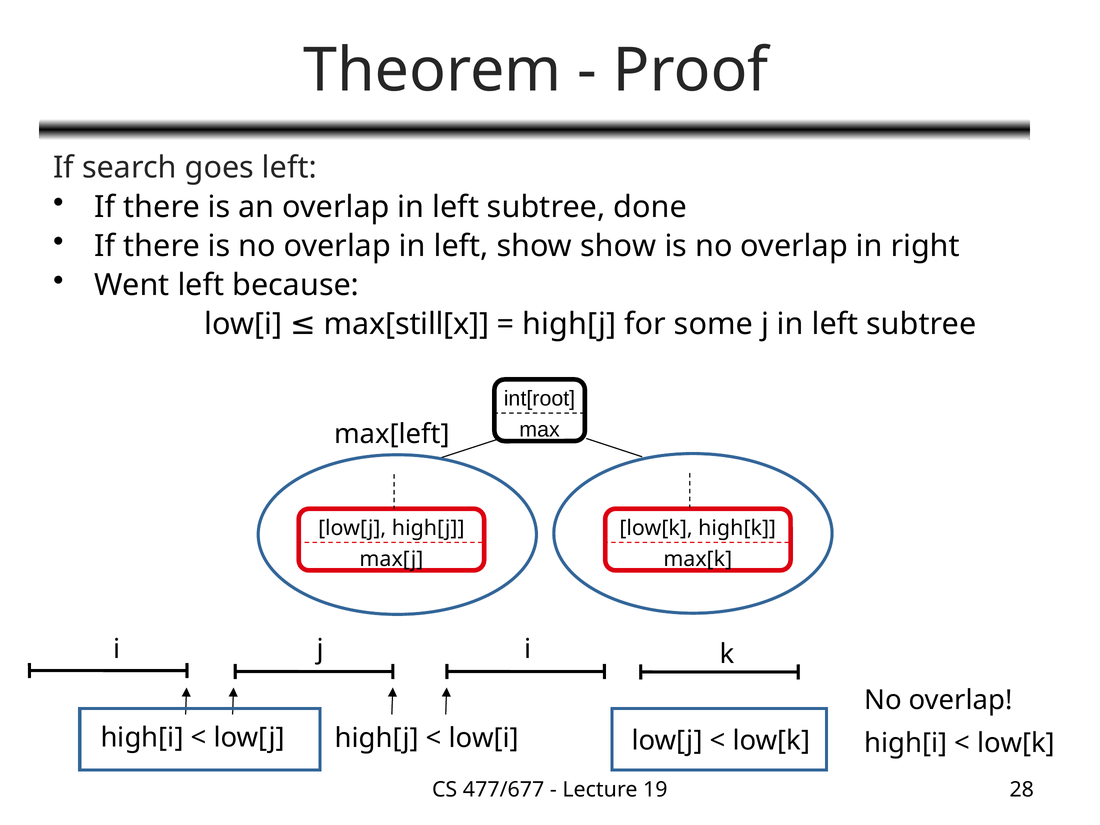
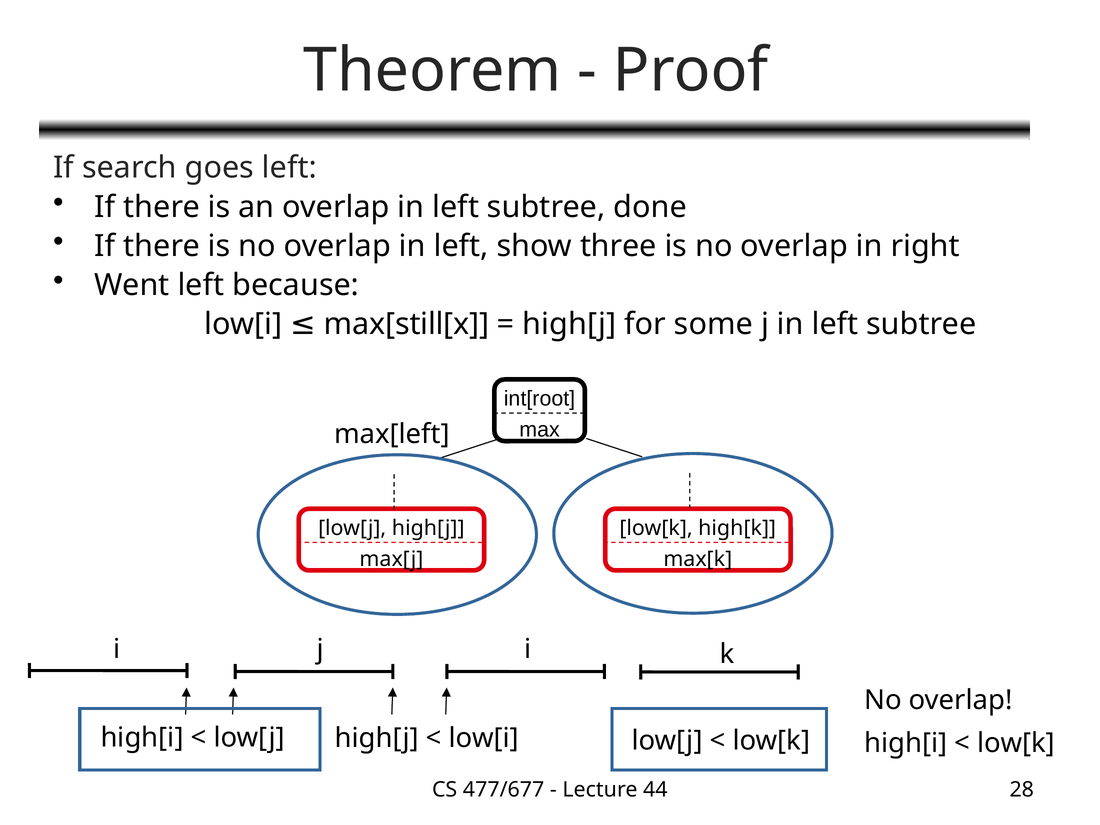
show show: show -> three
19: 19 -> 44
